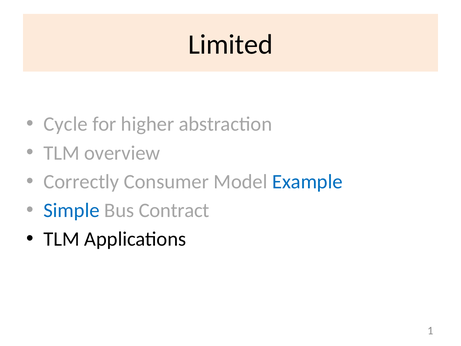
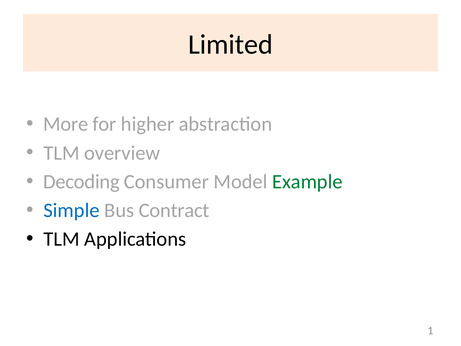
Cycle: Cycle -> More
Correctly: Correctly -> Decoding
Example colour: blue -> green
